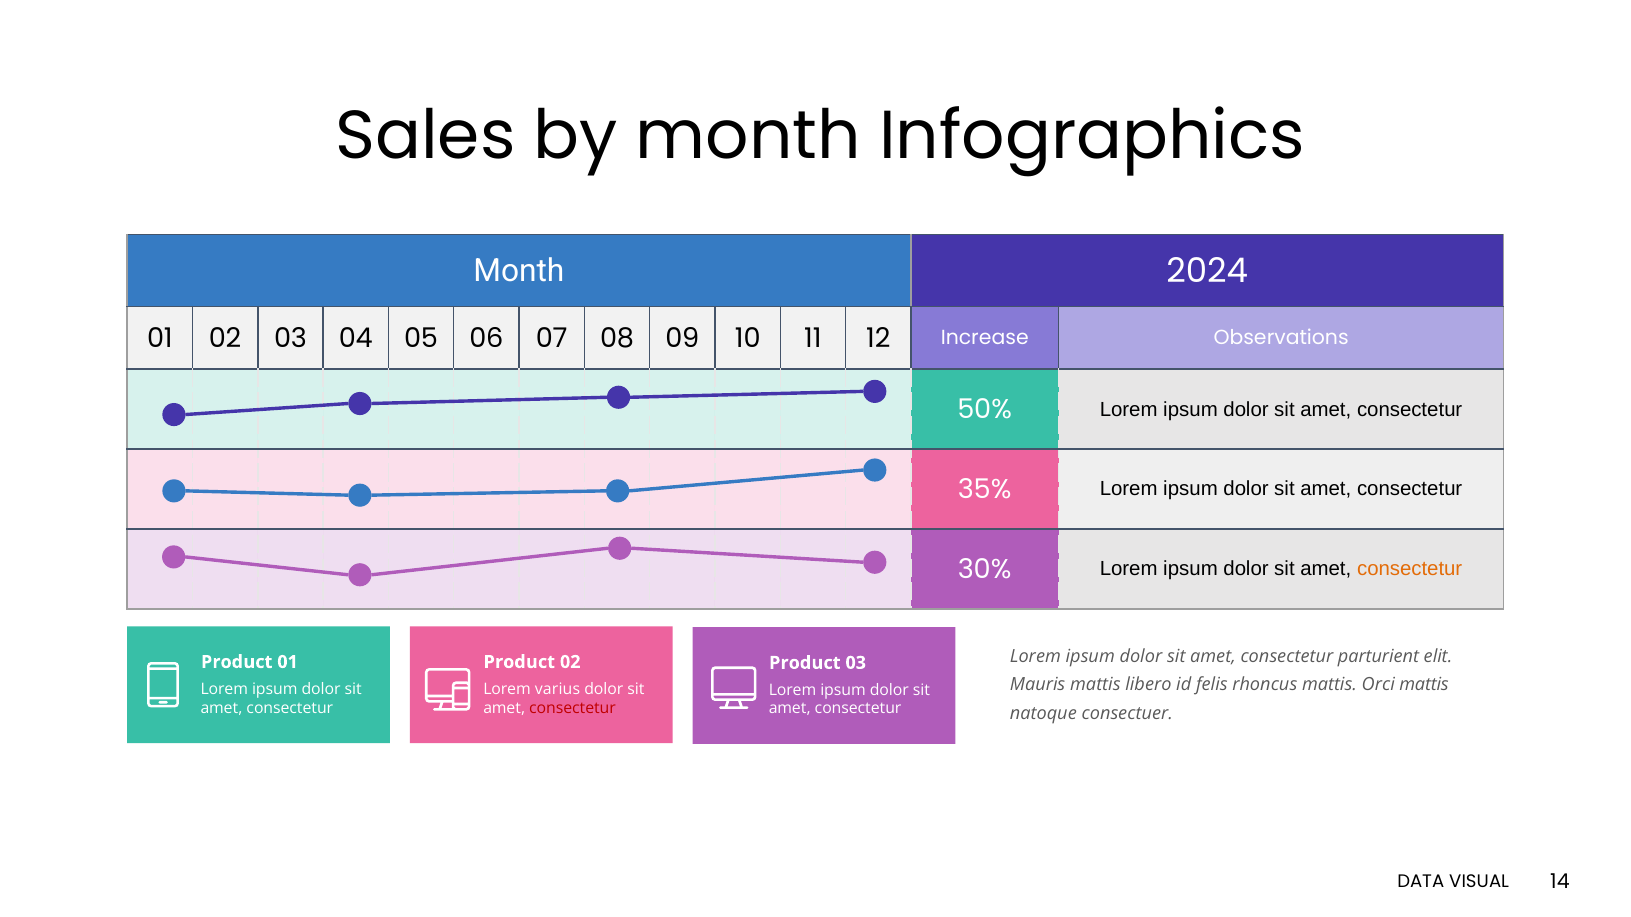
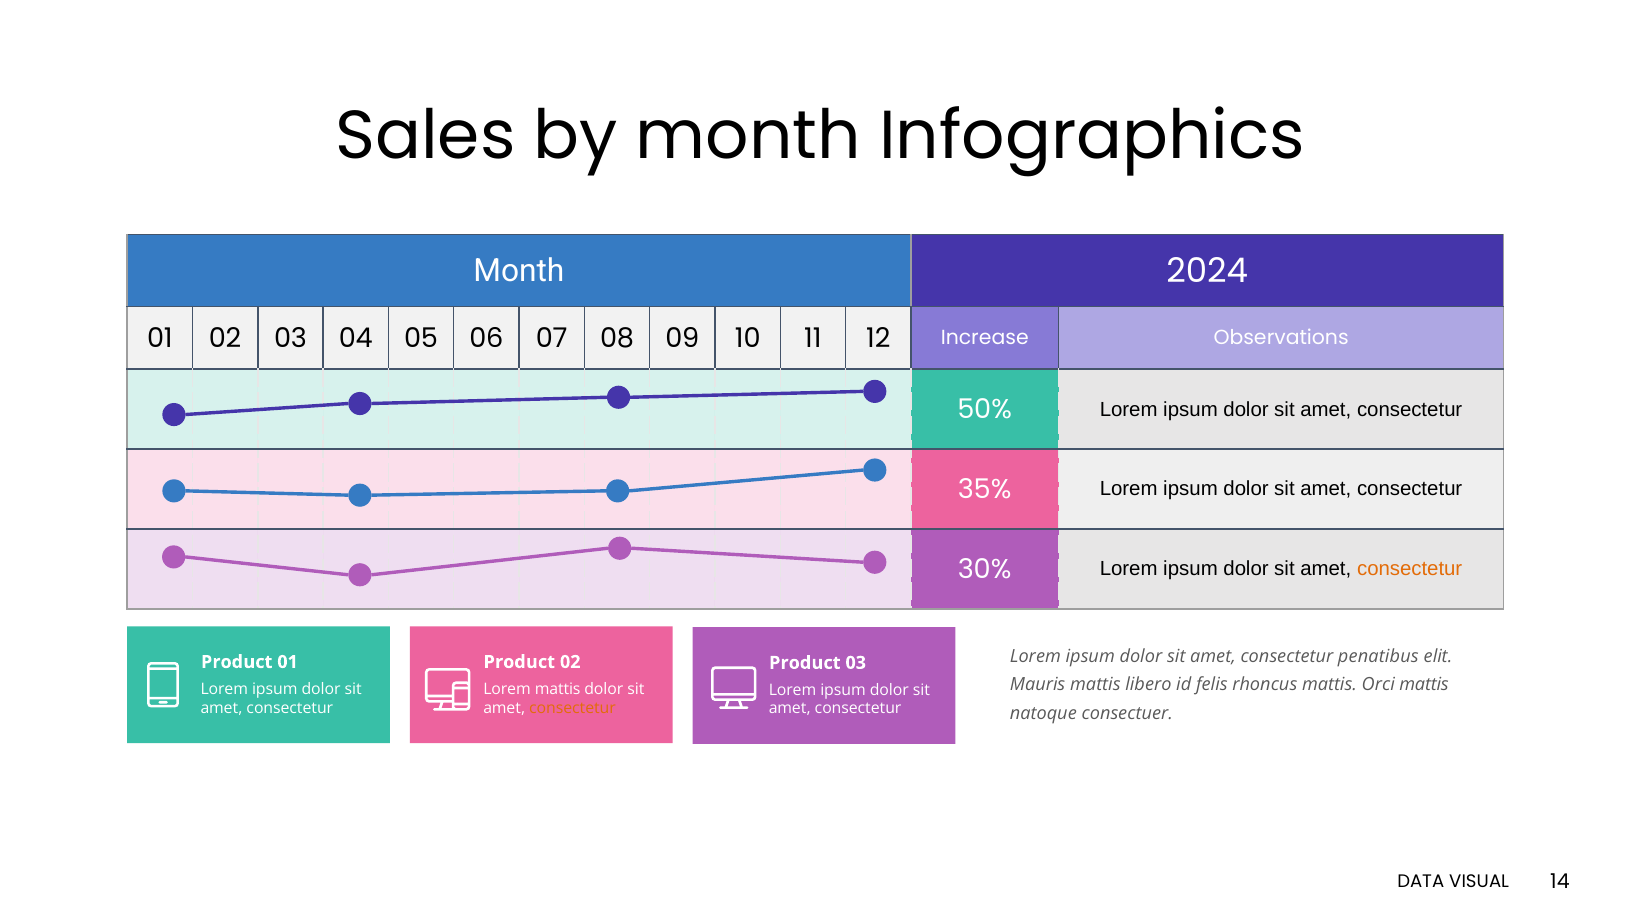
parturient: parturient -> penatibus
Lorem varius: varius -> mattis
consectetur at (572, 708) colour: red -> orange
